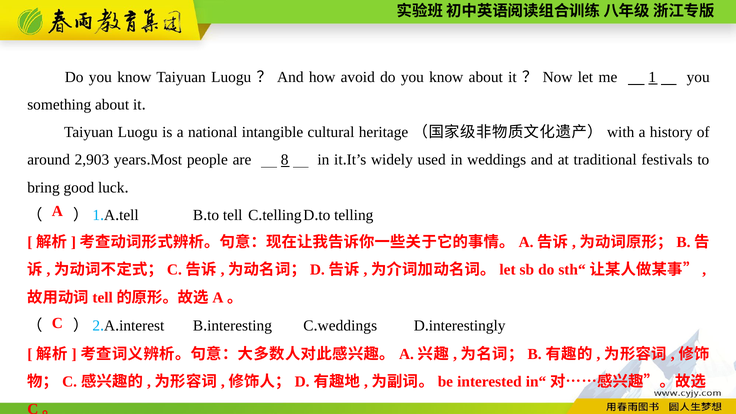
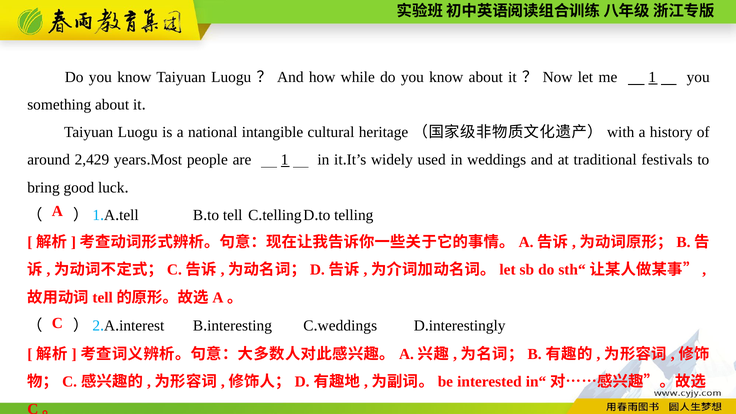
avoid: avoid -> while
2,903: 2,903 -> 2,429
are 8: 8 -> 1
